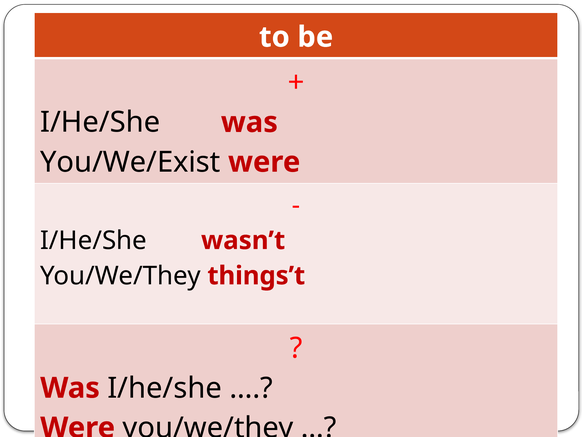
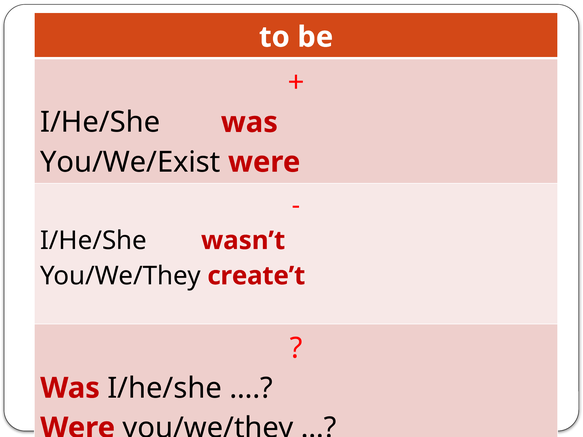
things’t: things’t -> create’t
